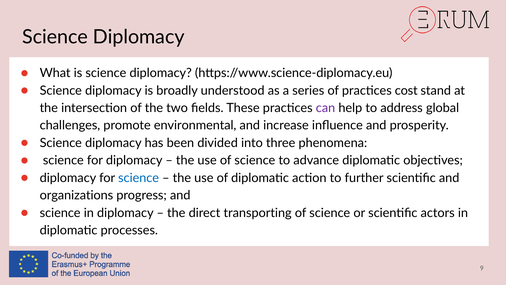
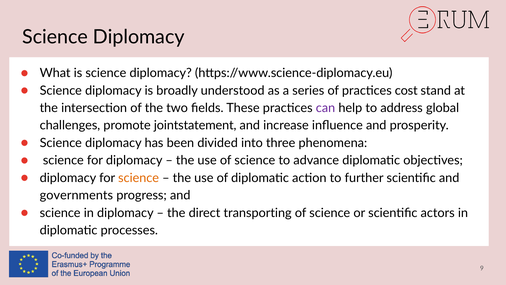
environmental: environmental -> jointstatement
science at (139, 178) colour: blue -> orange
organizations: organizations -> governments
